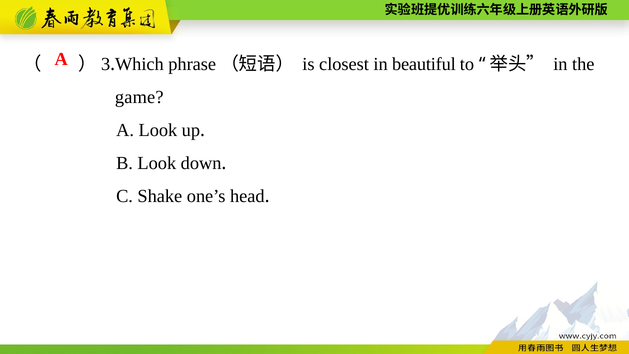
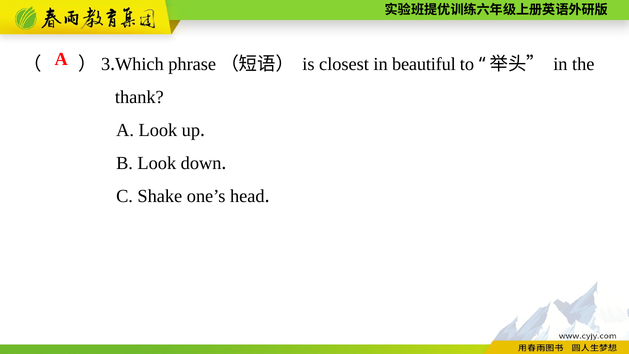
game: game -> thank
